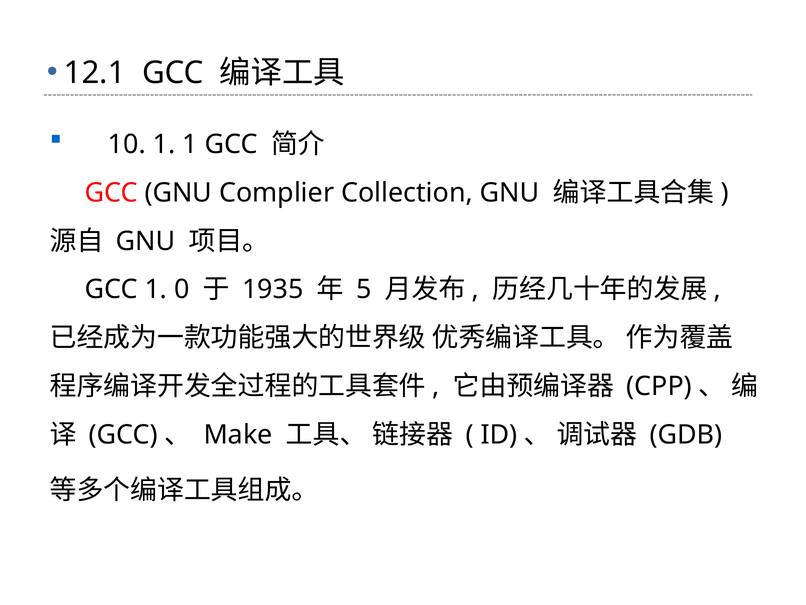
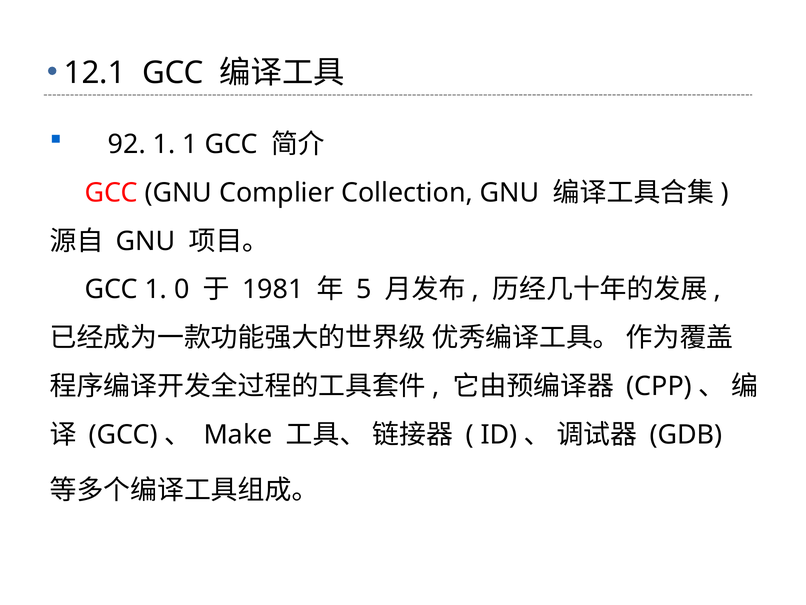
10: 10 -> 92
1935: 1935 -> 1981
